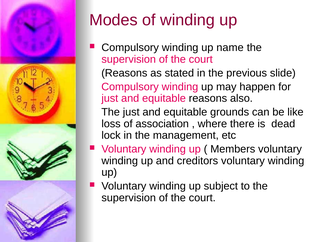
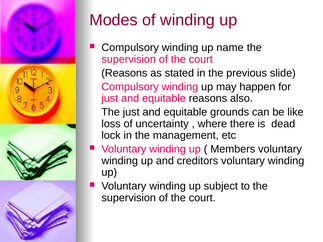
association: association -> uncertainty
